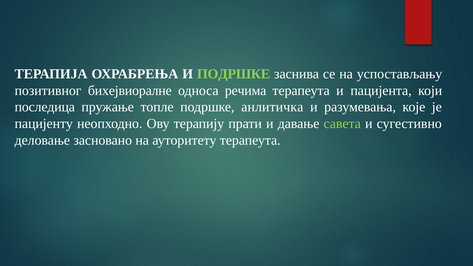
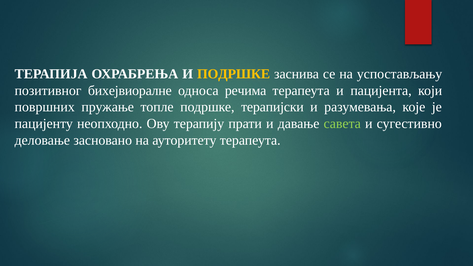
ПОДРШКЕ at (234, 74) colour: light green -> yellow
последица: последица -> површних
анлитичка: анлитичка -> терапијски
